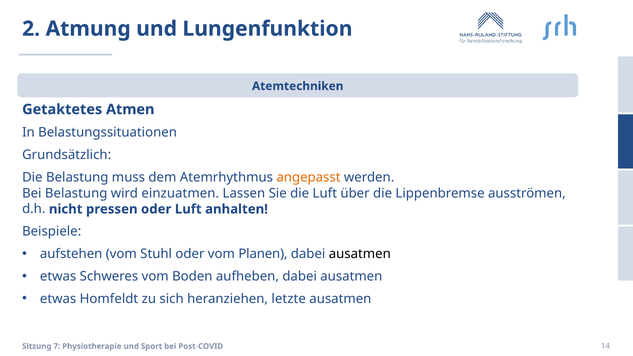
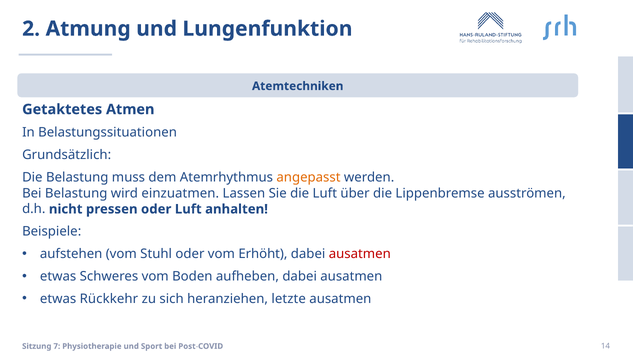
Planen: Planen -> Erhöht
ausatmen at (360, 254) colour: black -> red
Homfeldt: Homfeldt -> Rückkehr
